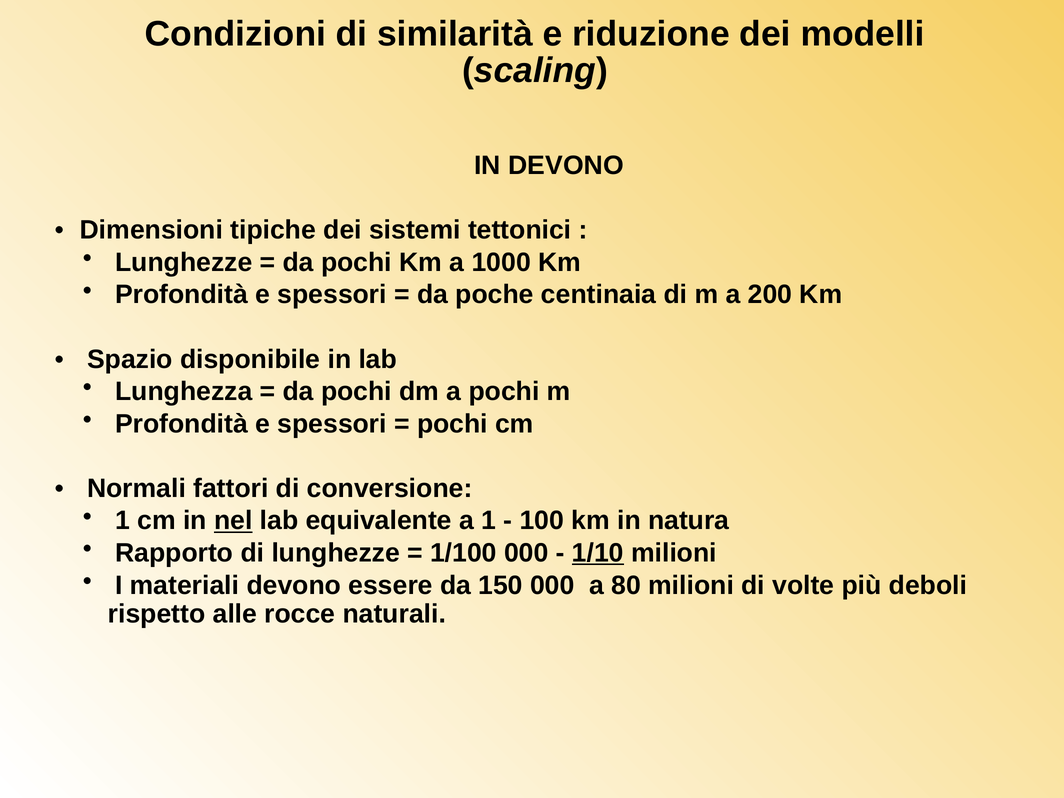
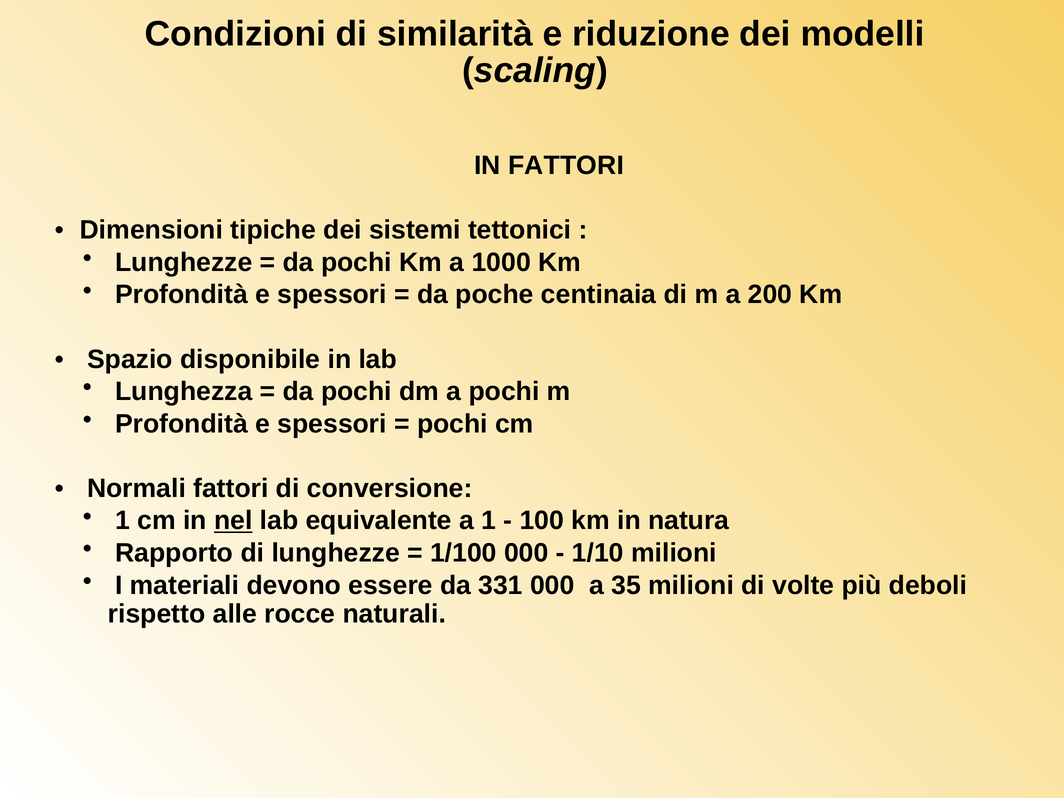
IN DEVONO: DEVONO -> FATTORI
1/10 underline: present -> none
150: 150 -> 331
80: 80 -> 35
